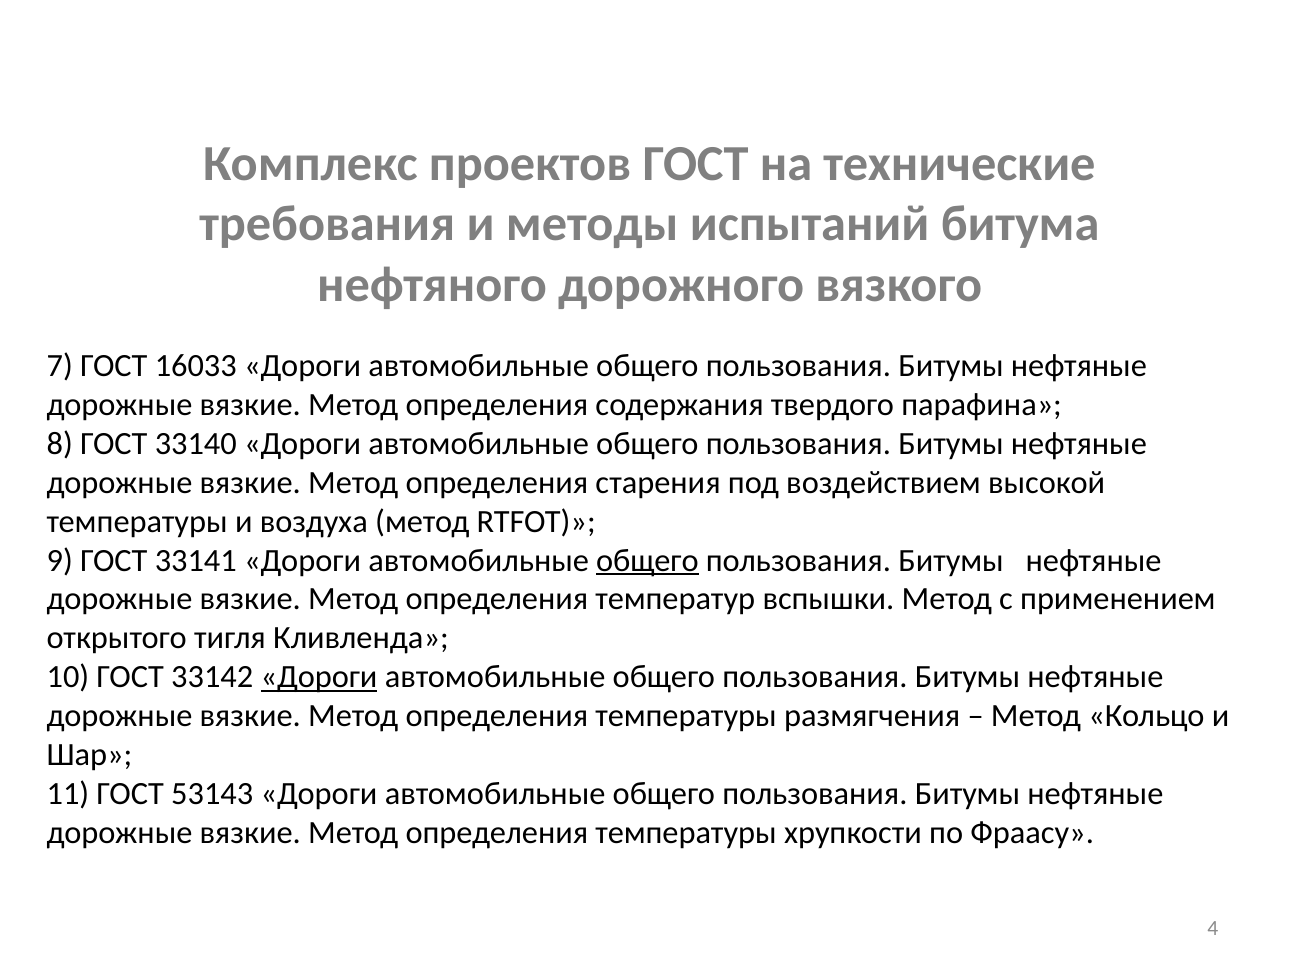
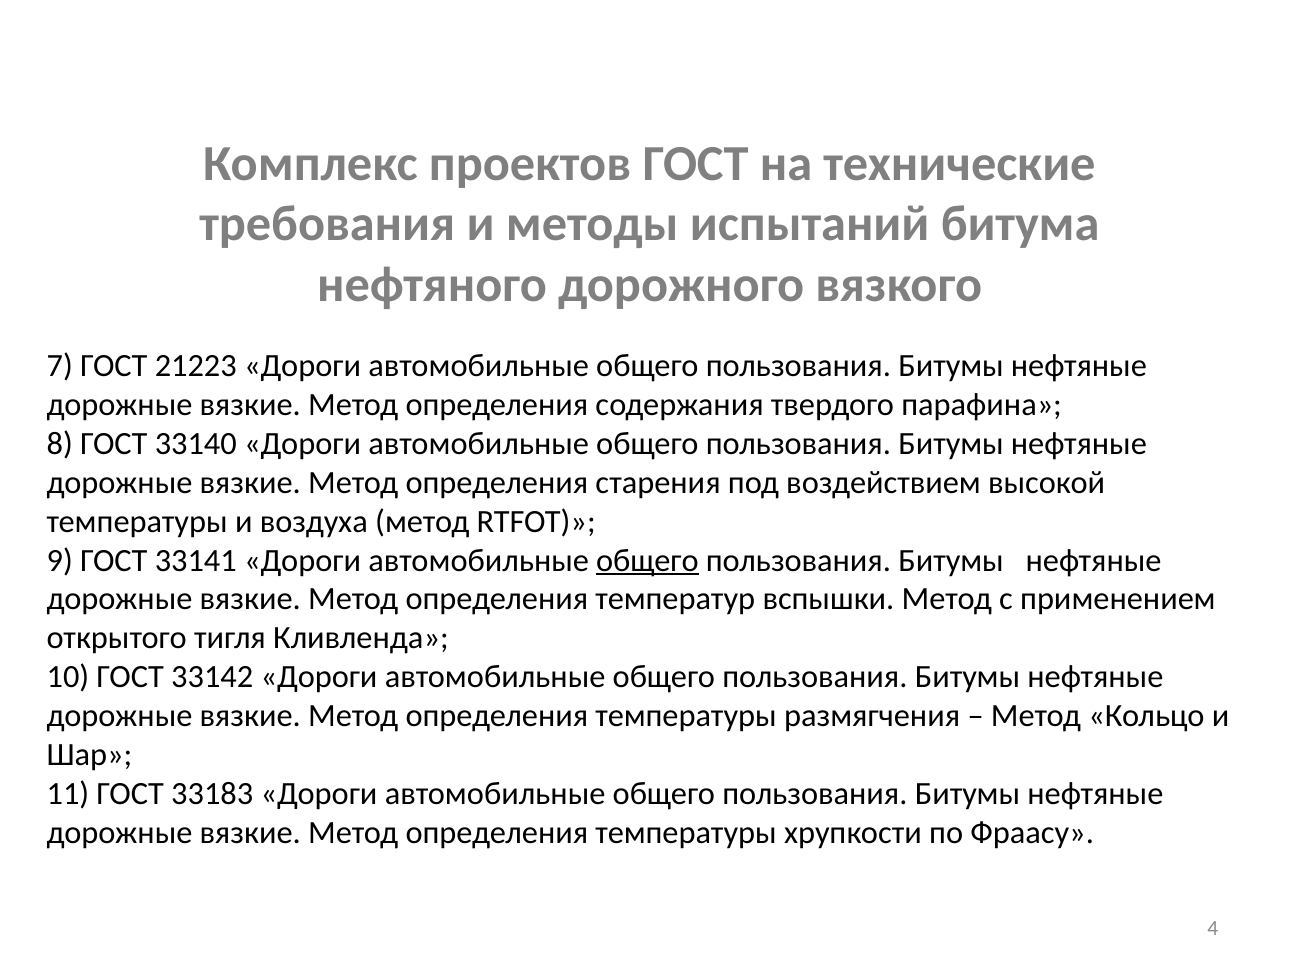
16033: 16033 -> 21223
Дороги at (319, 677) underline: present -> none
53143: 53143 -> 33183
